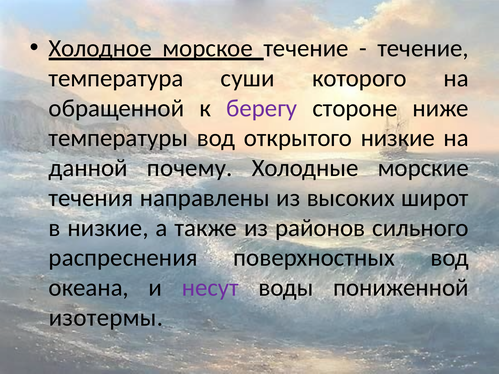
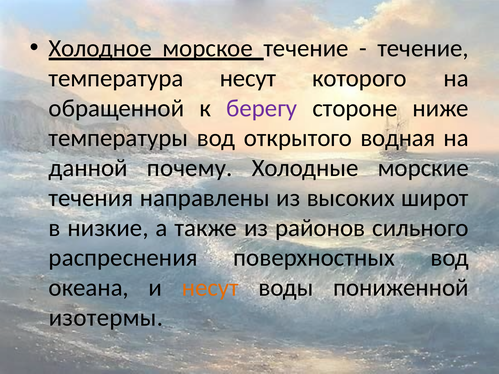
температура суши: суши -> несут
открытого низкие: низкие -> водная
несут at (210, 288) colour: purple -> orange
